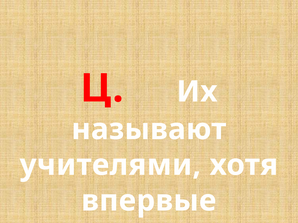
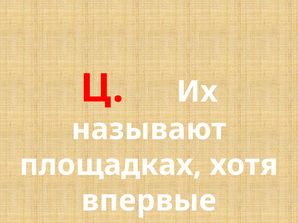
учителями: учителями -> площадках
